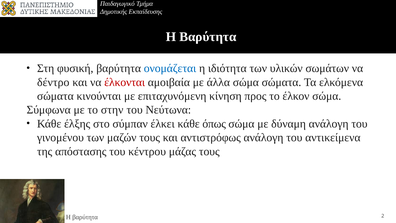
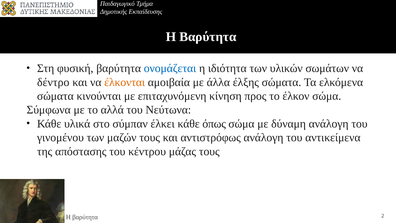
έλκονται colour: red -> orange
άλλα σώμα: σώμα -> έλξης
στην: στην -> αλλά
έλξης: έλξης -> υλικά
